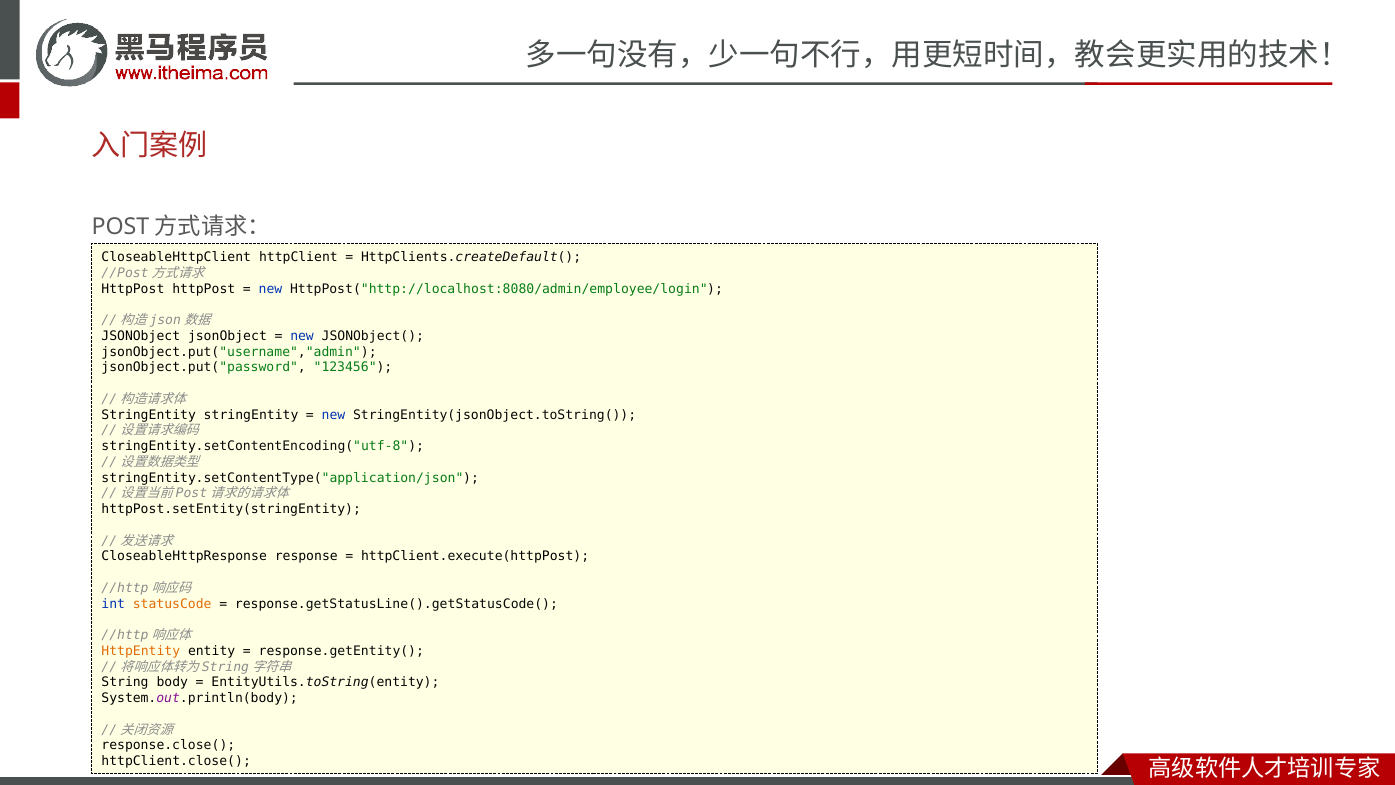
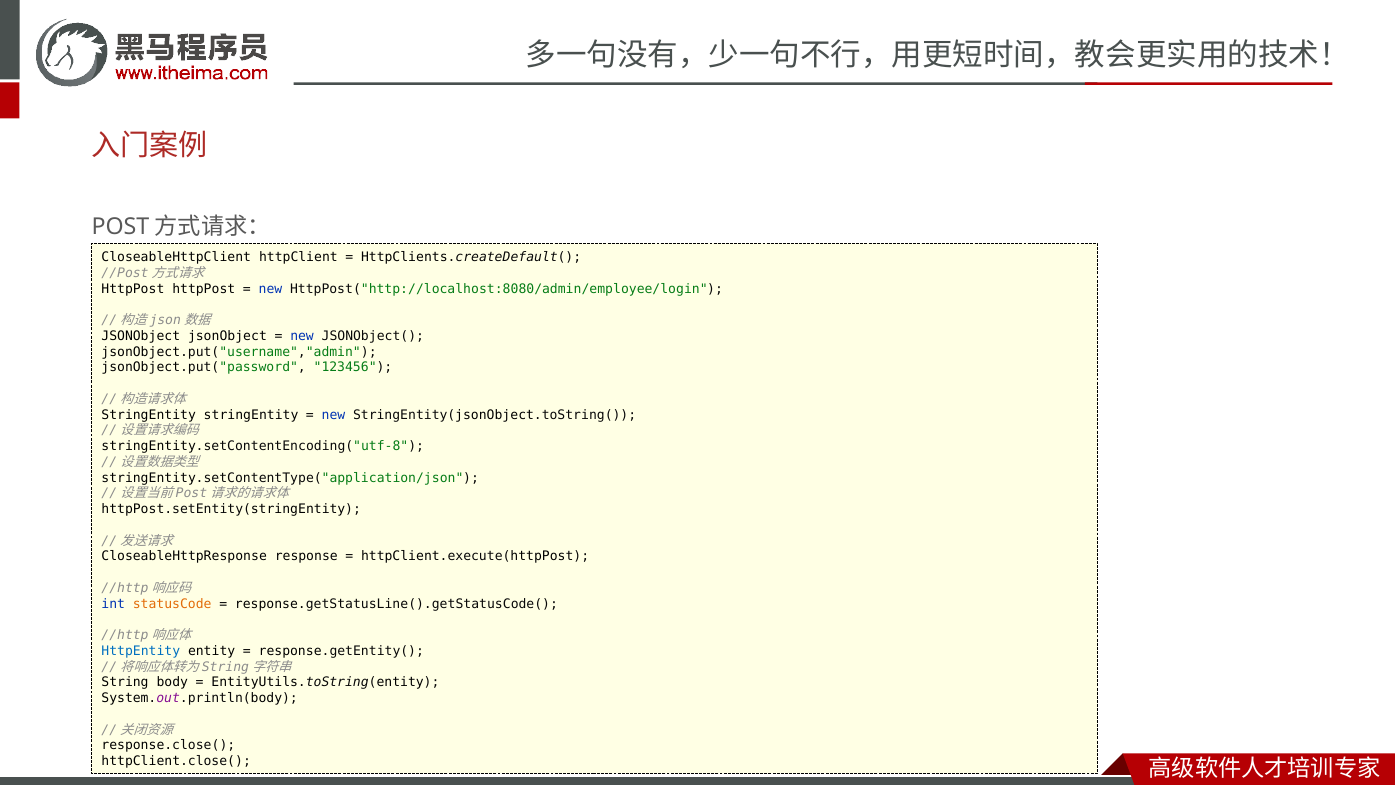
HttpEntity colour: orange -> blue
